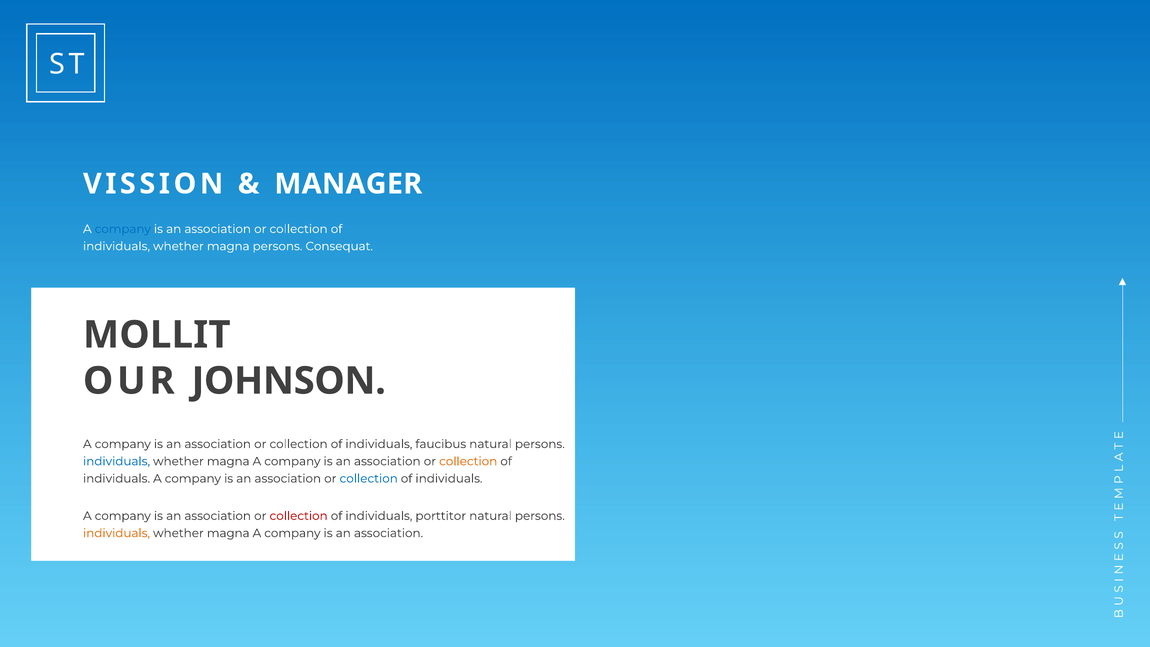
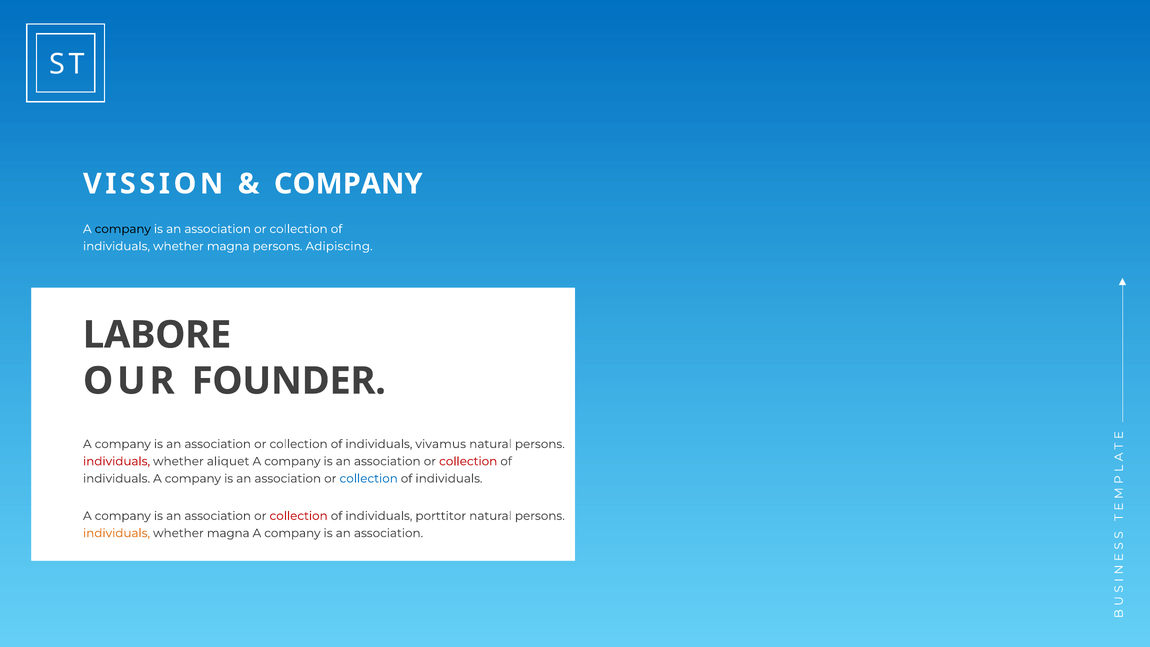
MANAGER at (348, 184): MANAGER -> COMPANY
company at (123, 229) colour: blue -> black
Consequat: Consequat -> Adipiscing
MOLLIT: MOLLIT -> LABORE
JOHNSON: JOHNSON -> FOUNDER
faucibus: faucibus -> vivamus
individuals at (117, 461) colour: blue -> red
magna at (228, 461): magna -> aliquet
collection at (468, 461) colour: orange -> red
